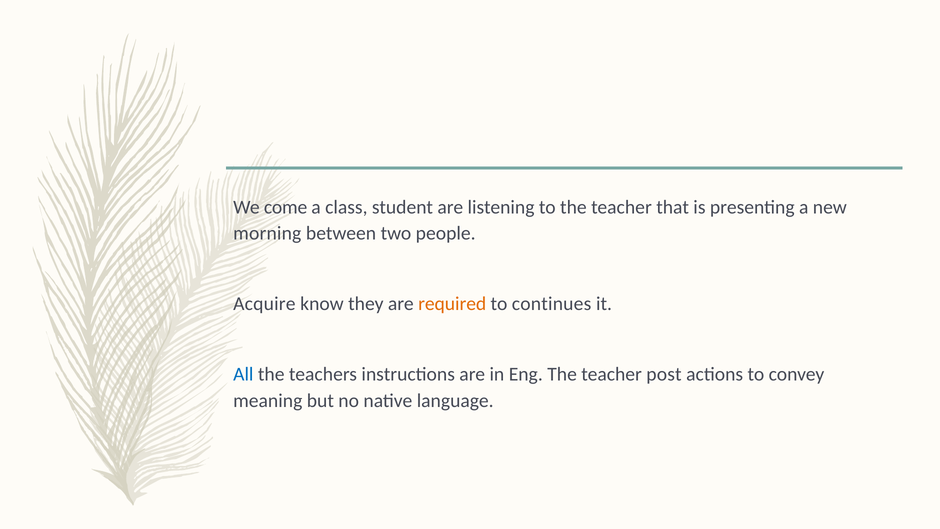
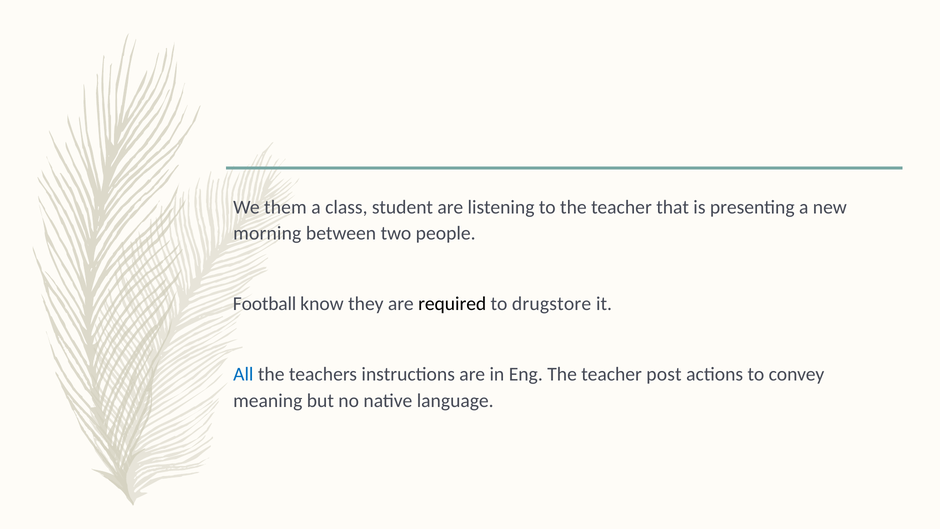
come: come -> them
Acquire: Acquire -> Football
required colour: orange -> black
continues: continues -> drugstore
